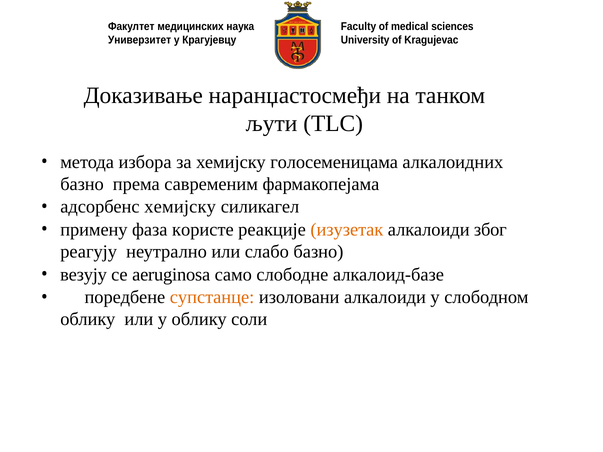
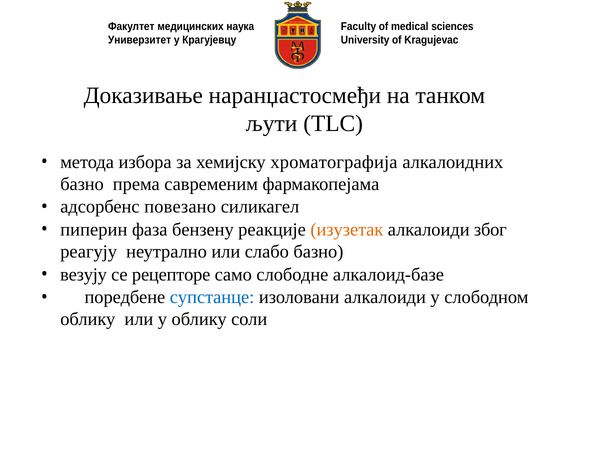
голосеменицама: голосеменицама -> хроматографија
адсорбенс хемијску: хемијску -> повезано
примену: примену -> пиперин
користе: користе -> бензену
aeruginosa: aeruginosa -> рецепторе
супстанце colour: orange -> blue
